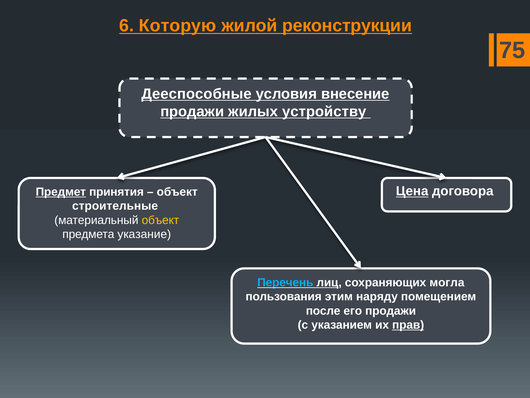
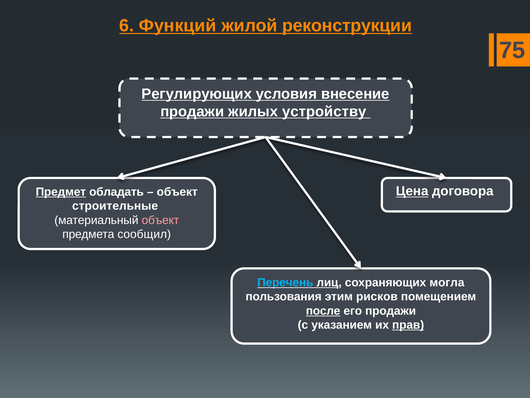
Которую: Которую -> Функций
Дееспособные: Дееспособные -> Регулирующих
принятия: принятия -> обладать
объект at (160, 220) colour: yellow -> pink
указание: указание -> сообщил
наряду: наряду -> рисков
после underline: none -> present
